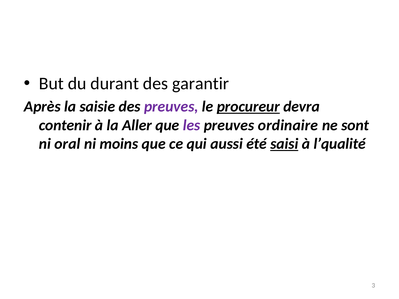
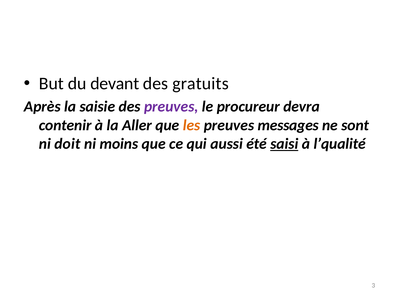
durant: durant -> devant
garantir: garantir -> gratuits
procureur underline: present -> none
les colour: purple -> orange
ordinaire: ordinaire -> messages
oral: oral -> doit
